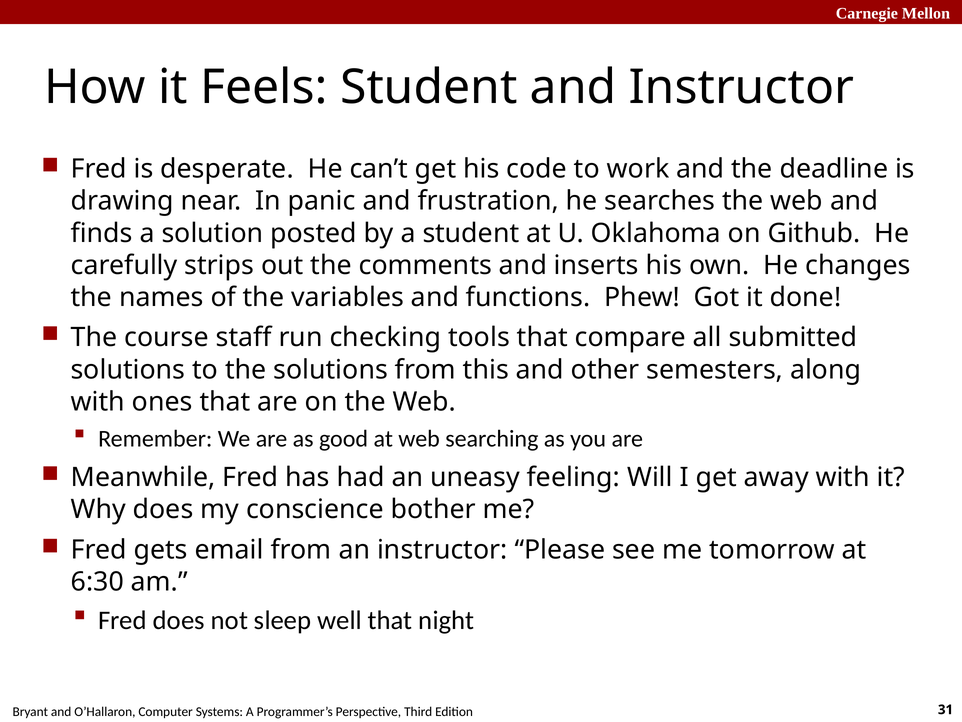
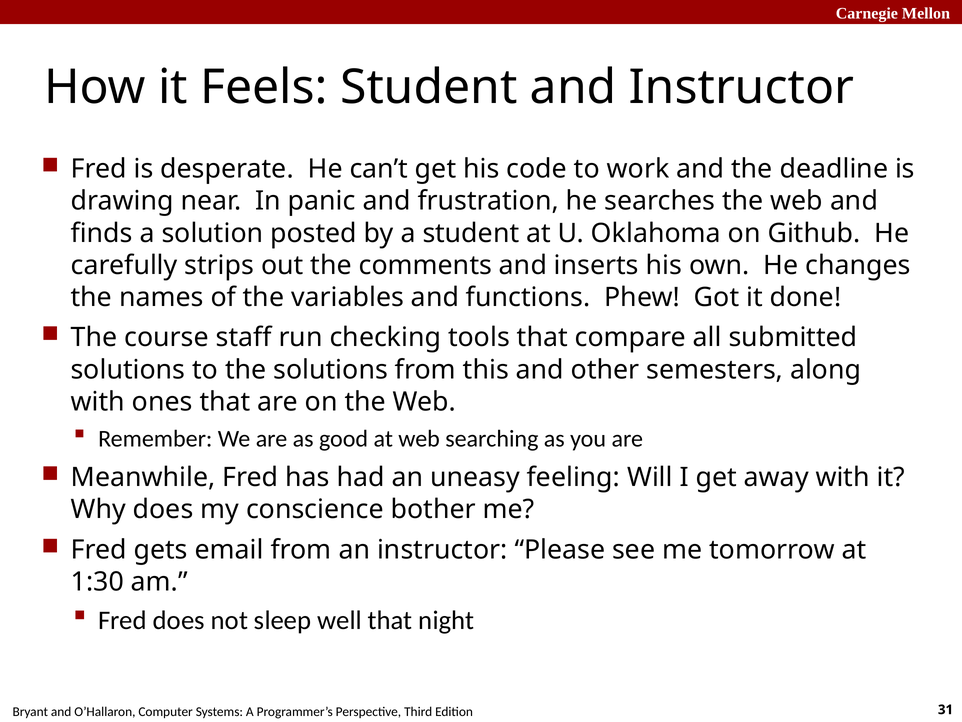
6:30: 6:30 -> 1:30
